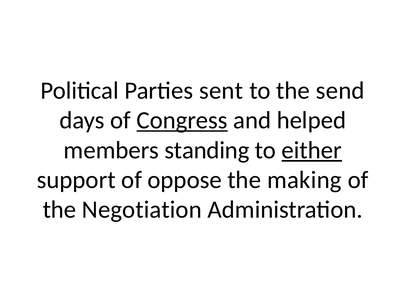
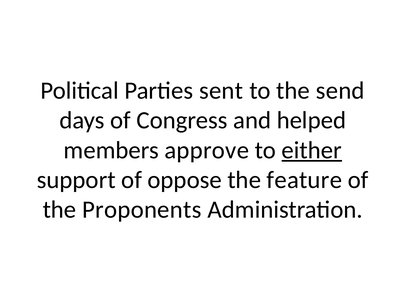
Congress underline: present -> none
standing: standing -> approve
making: making -> feature
Negotiation: Negotiation -> Proponents
